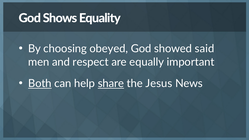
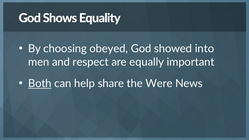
said: said -> into
share underline: present -> none
Jesus: Jesus -> Were
